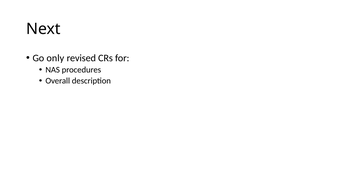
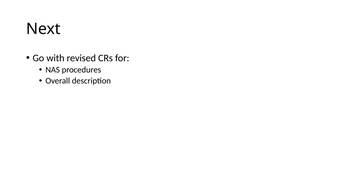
only: only -> with
